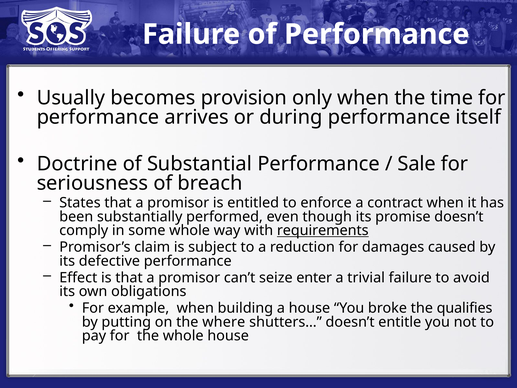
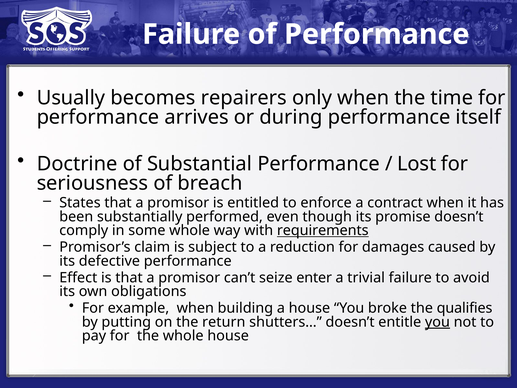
provision: provision -> repairers
Sale: Sale -> Lost
where: where -> return
you at (437, 322) underline: none -> present
